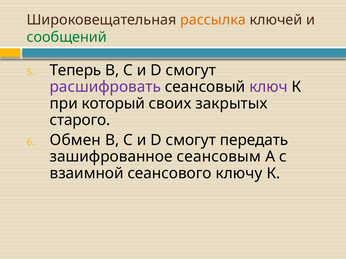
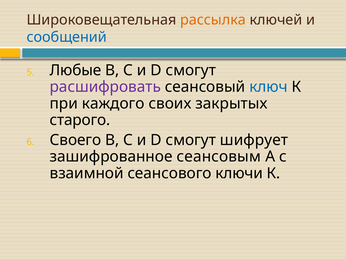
сообщений colour: green -> blue
Теперь: Теперь -> Любые
ключ colour: purple -> blue
который: который -> каждого
Обмен: Обмен -> Своего
передать: передать -> шифрует
ключу: ключу -> ключи
